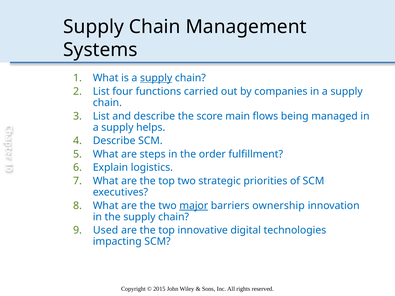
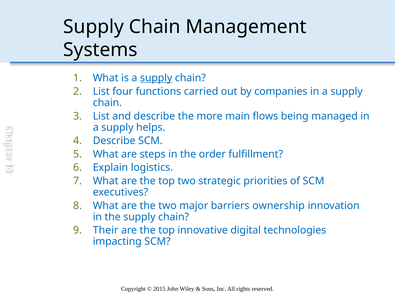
score: score -> more
major underline: present -> none
Used: Used -> Their
